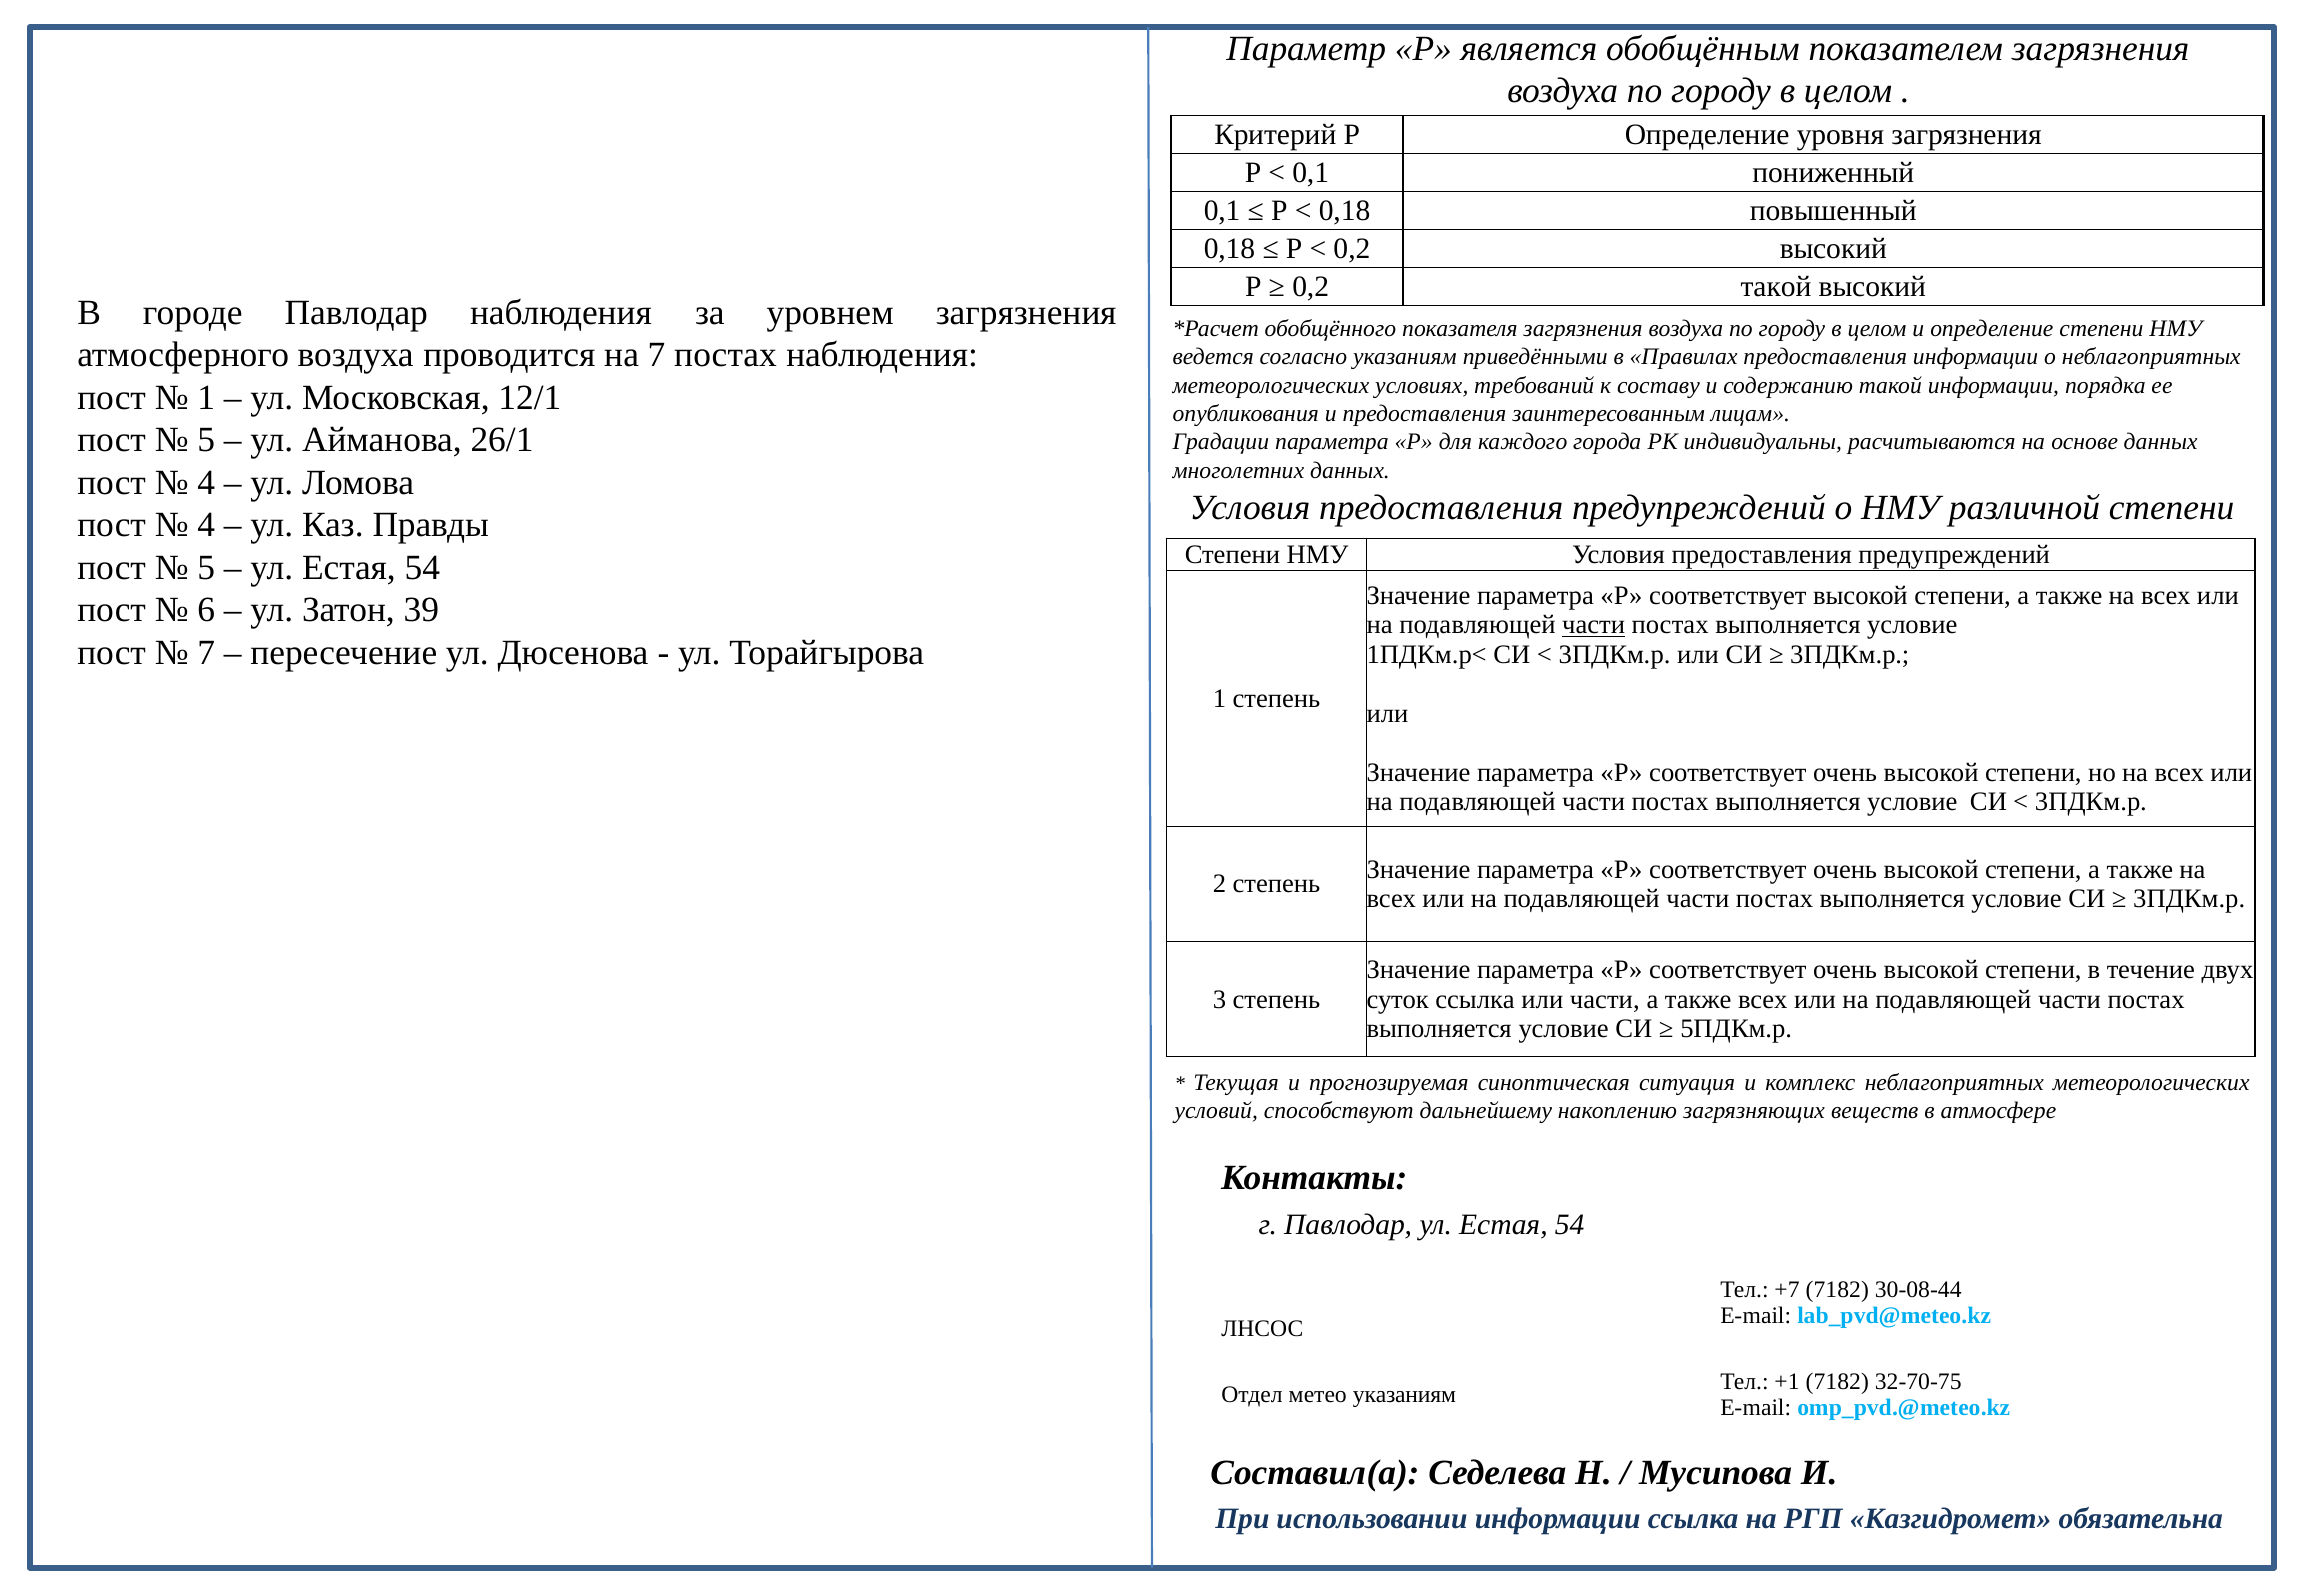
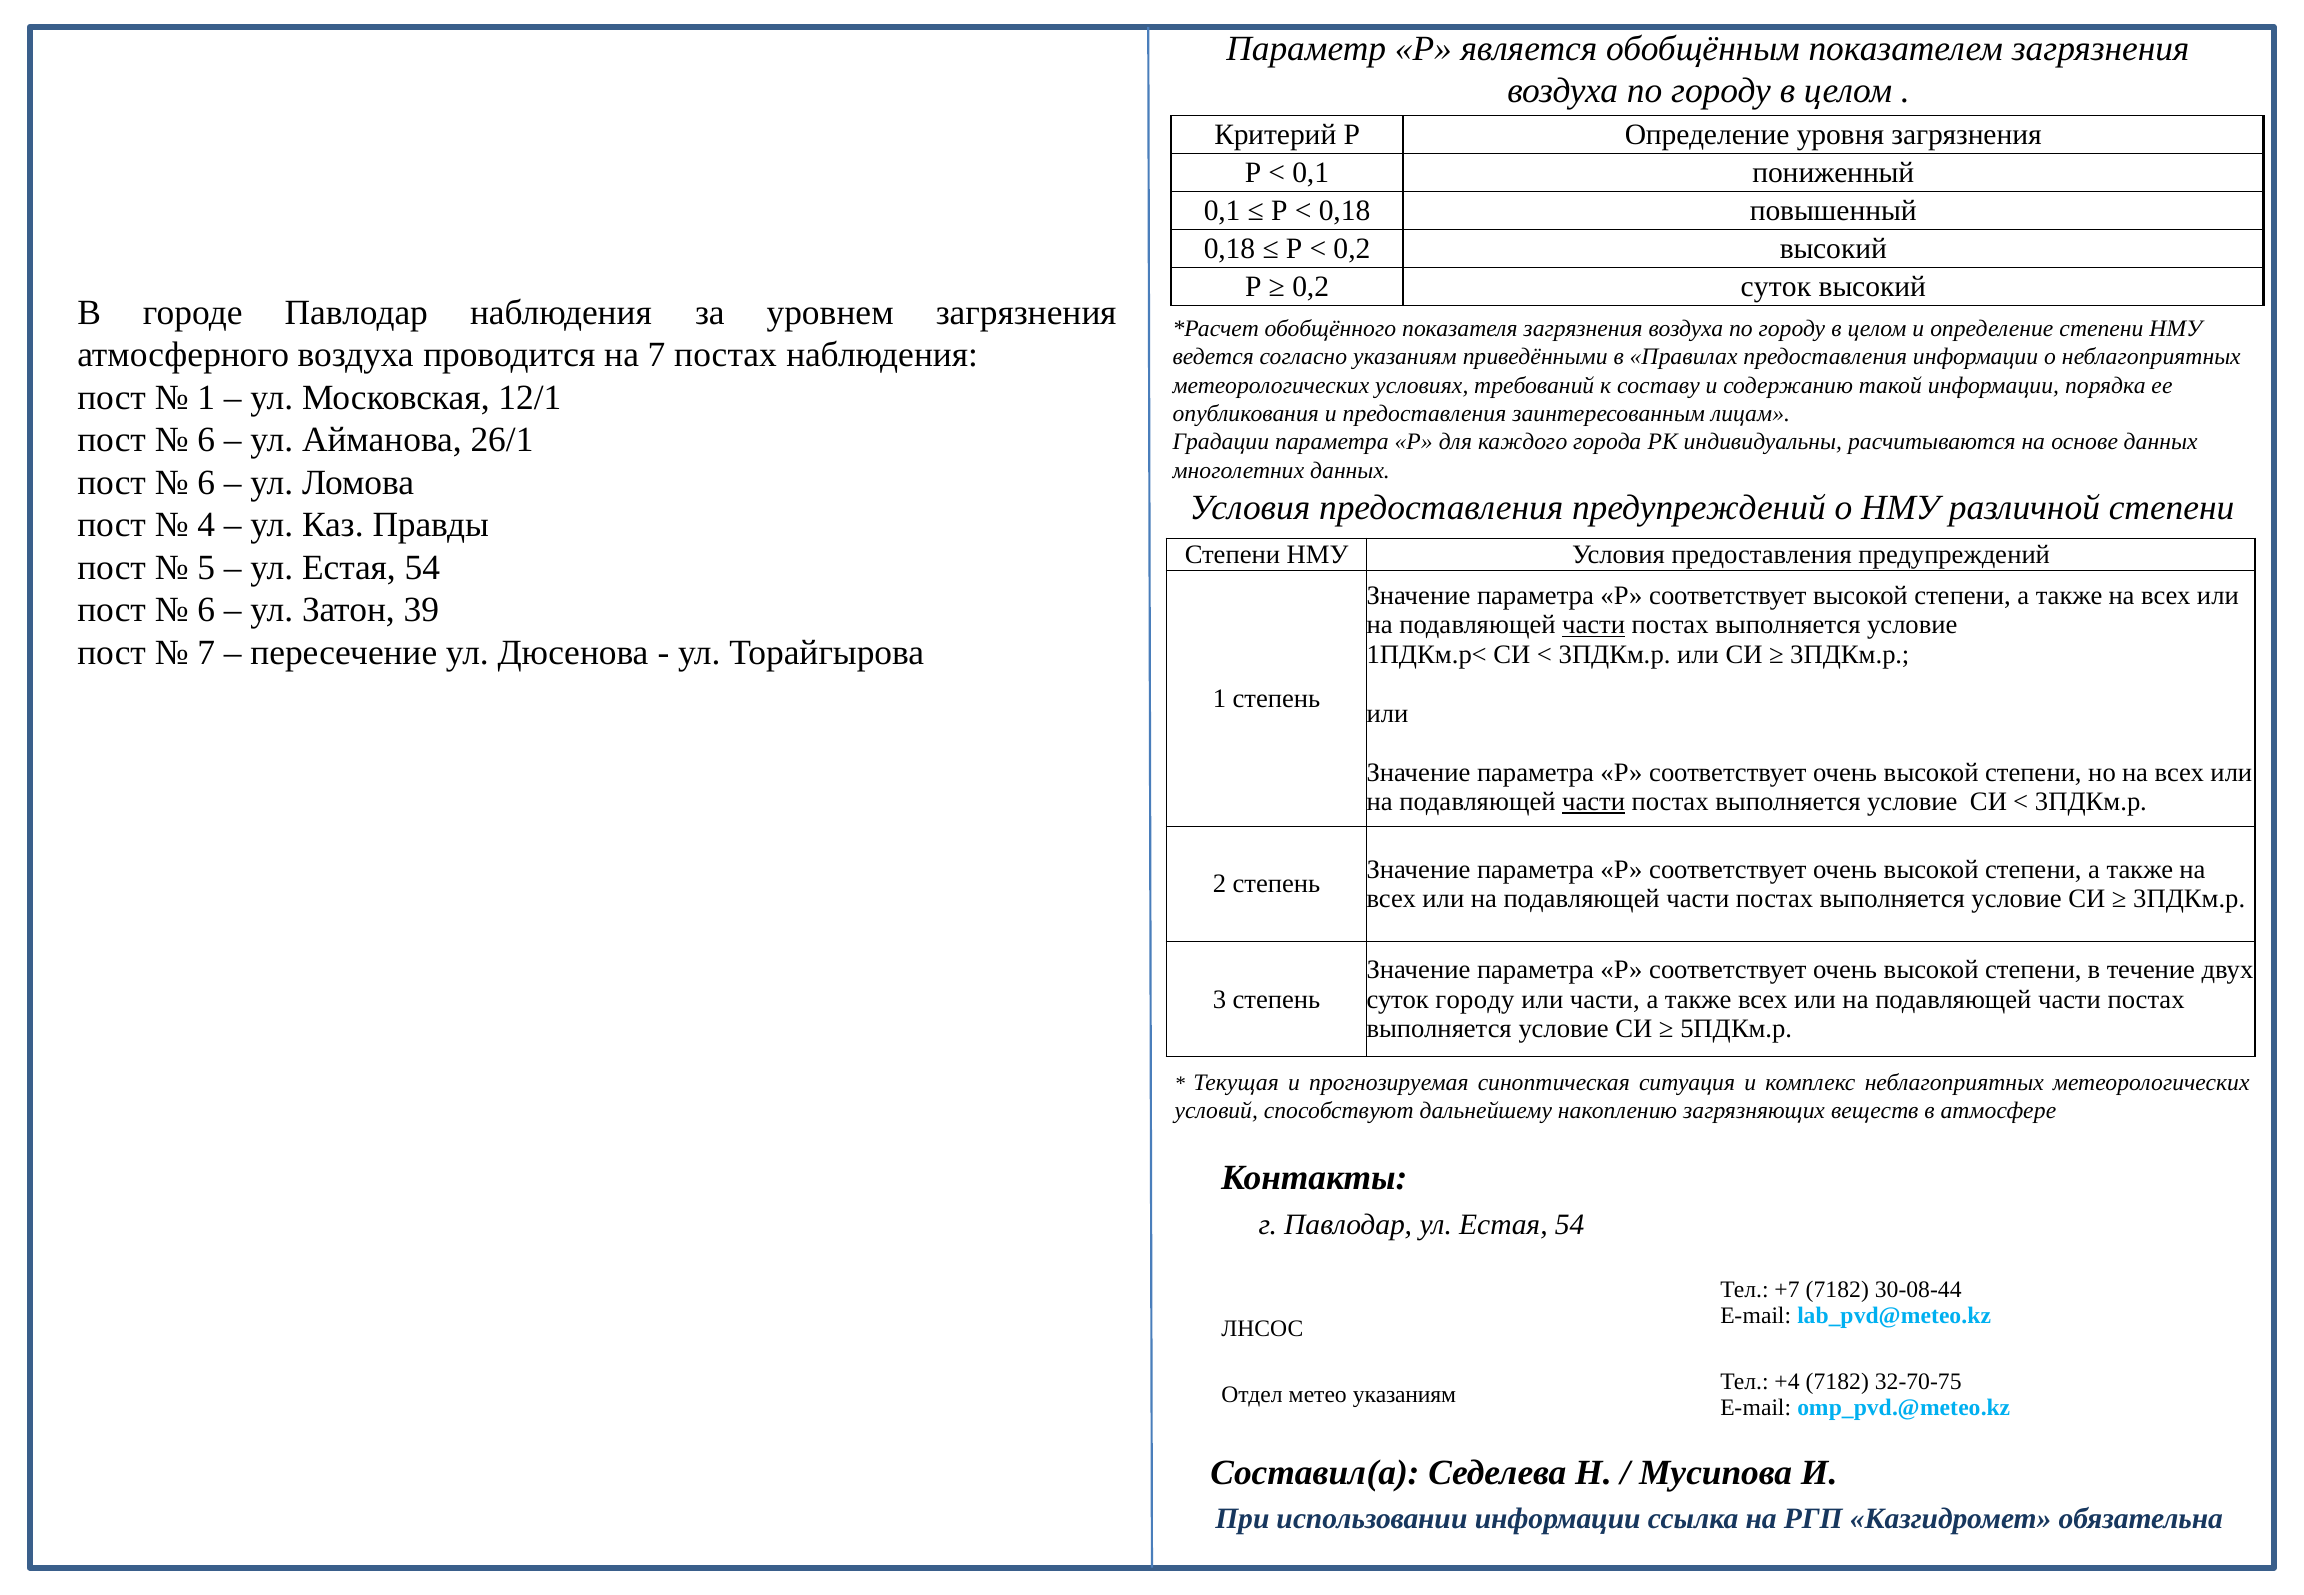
0,2 такой: такой -> суток
5 at (206, 440): 5 -> 6
4 at (206, 483): 4 -> 6
части at (1594, 802) underline: none -> present
суток ссылка: ссылка -> городу
+1: +1 -> +4
